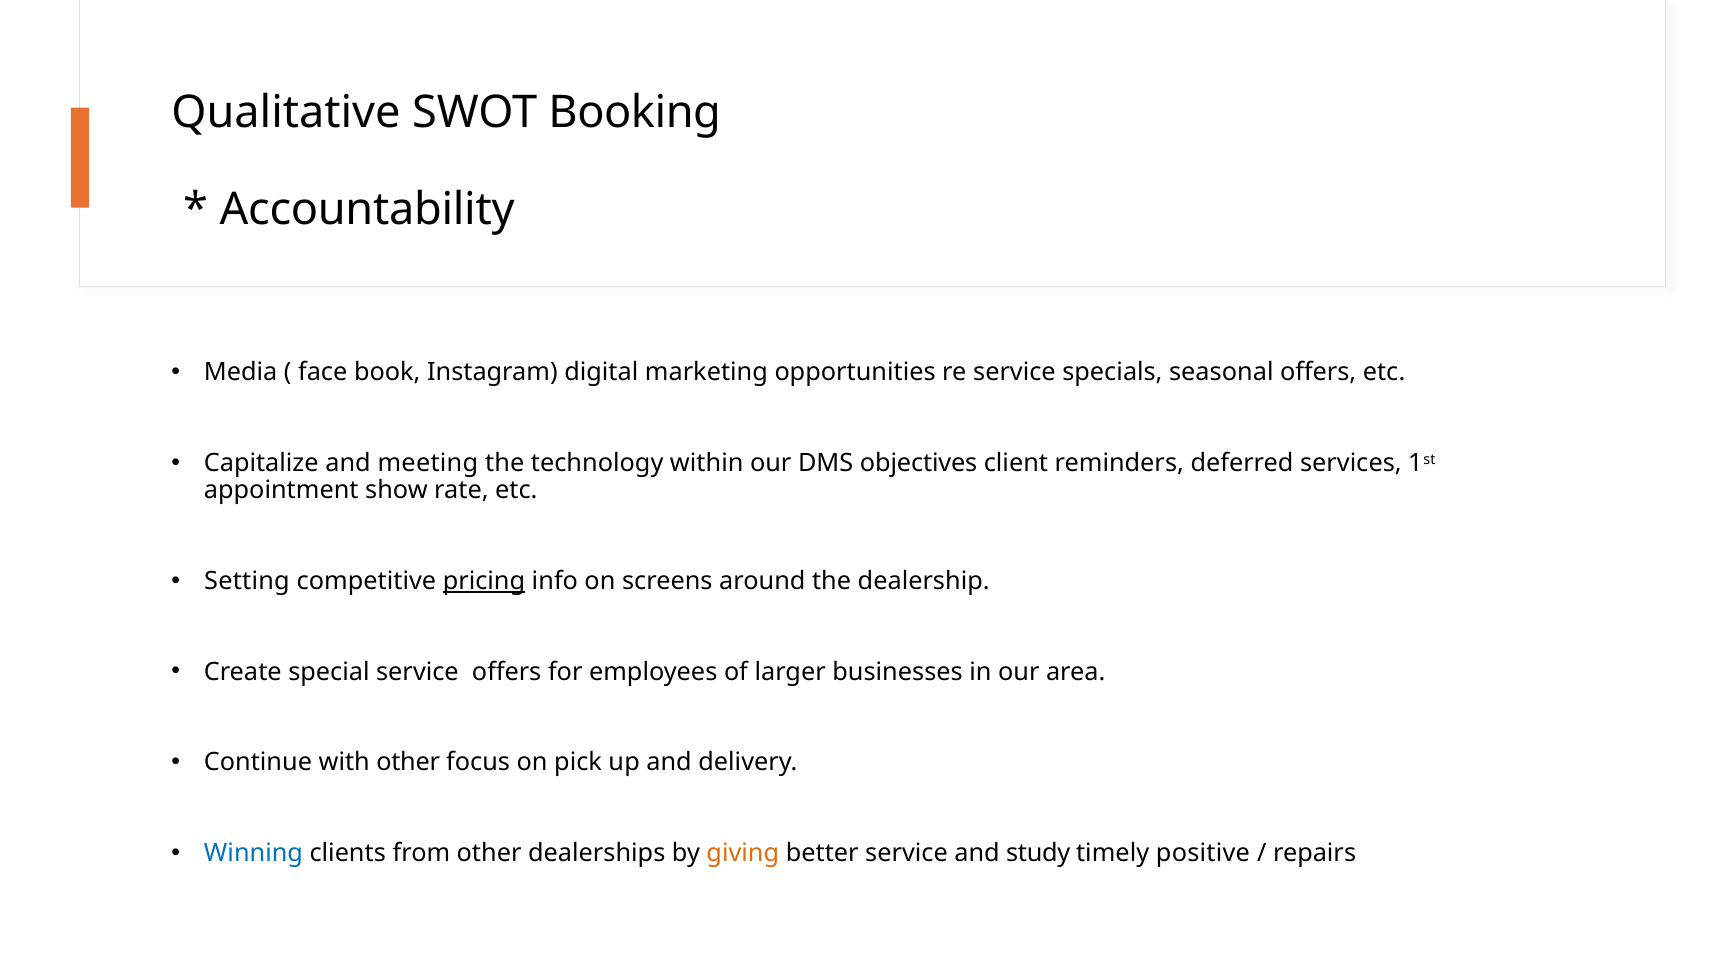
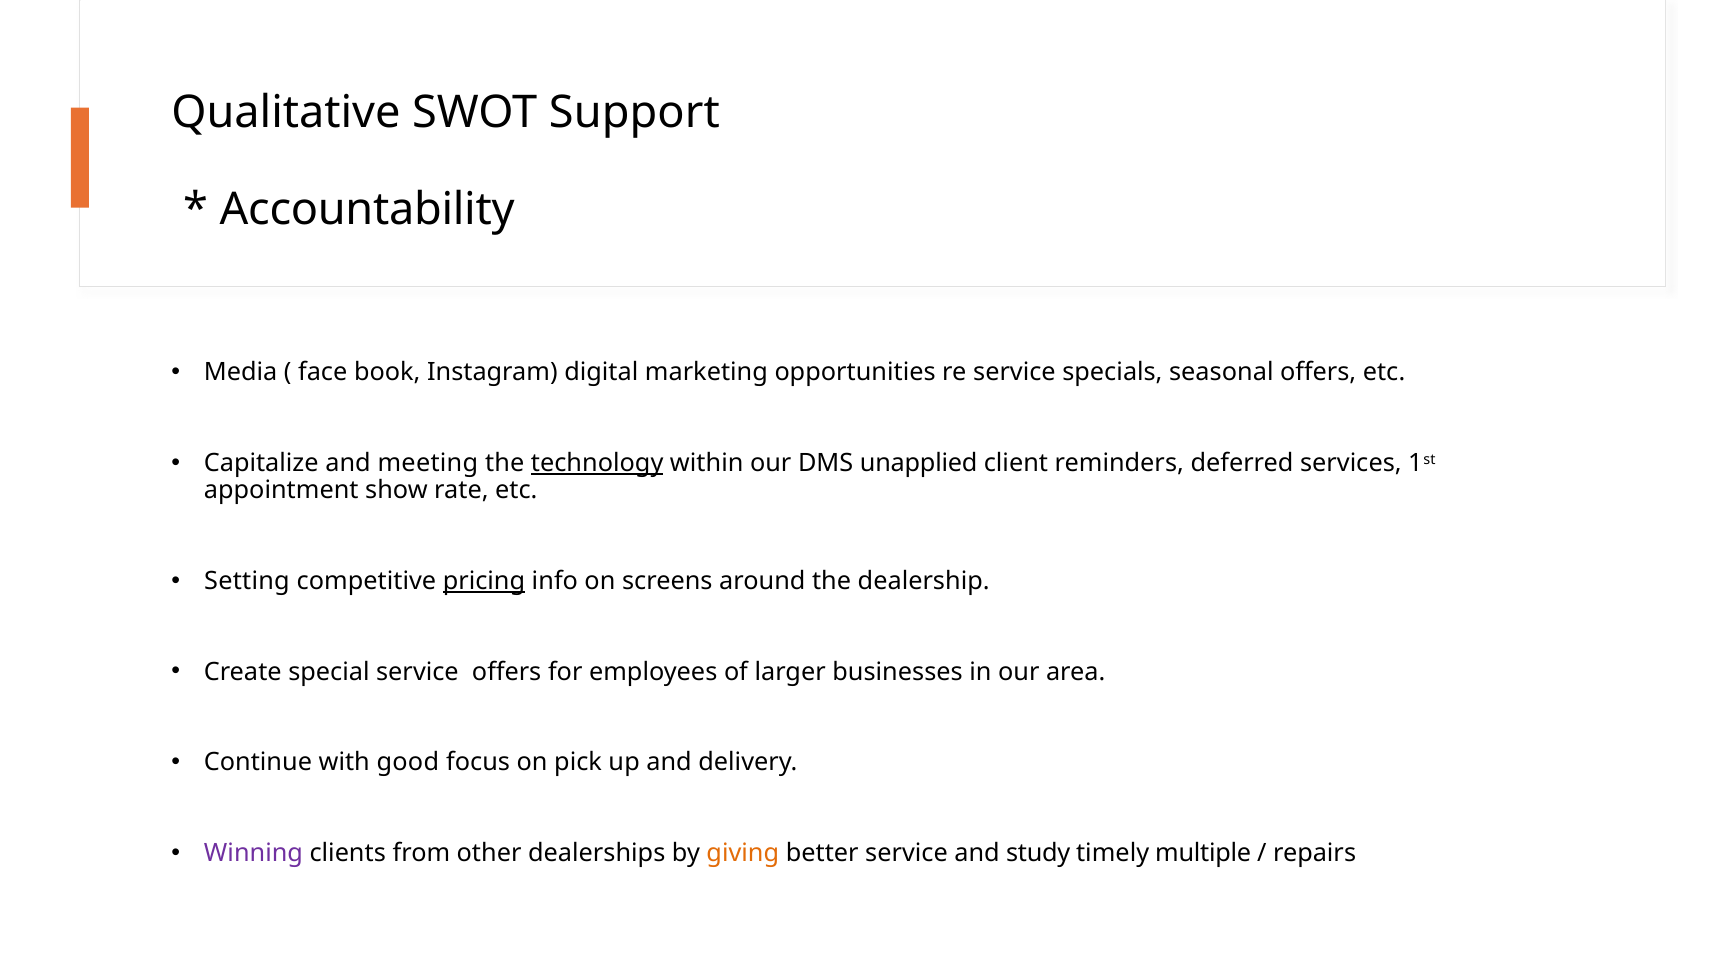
Booking: Booking -> Support
technology underline: none -> present
objectives: objectives -> unapplied
with other: other -> good
Winning colour: blue -> purple
positive: positive -> multiple
